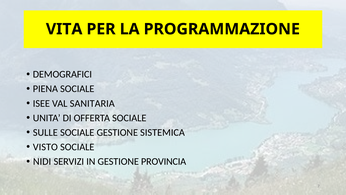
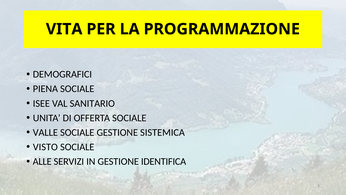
SANITARIA: SANITARIA -> SANITARIO
SULLE: SULLE -> VALLE
NIDI: NIDI -> ALLE
PROVINCIA: PROVINCIA -> IDENTIFICA
